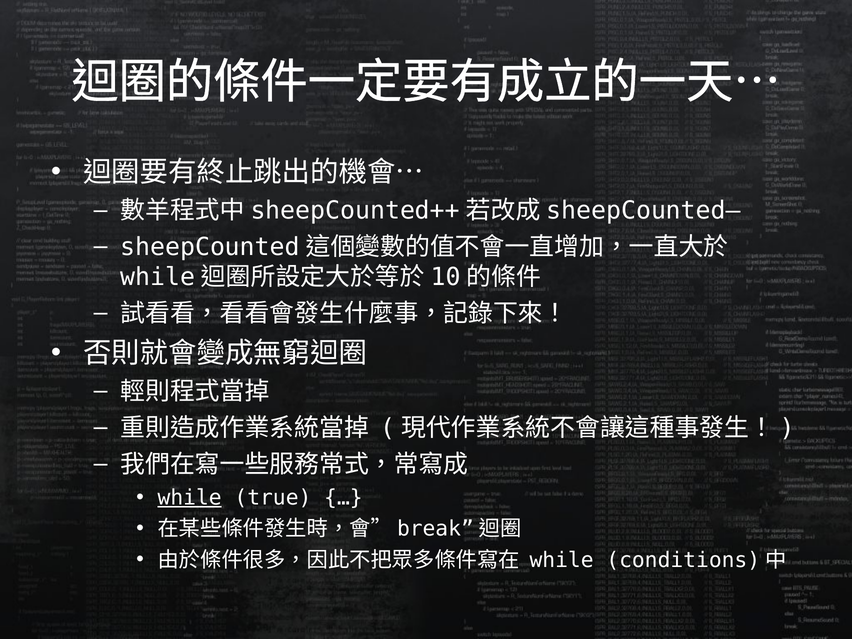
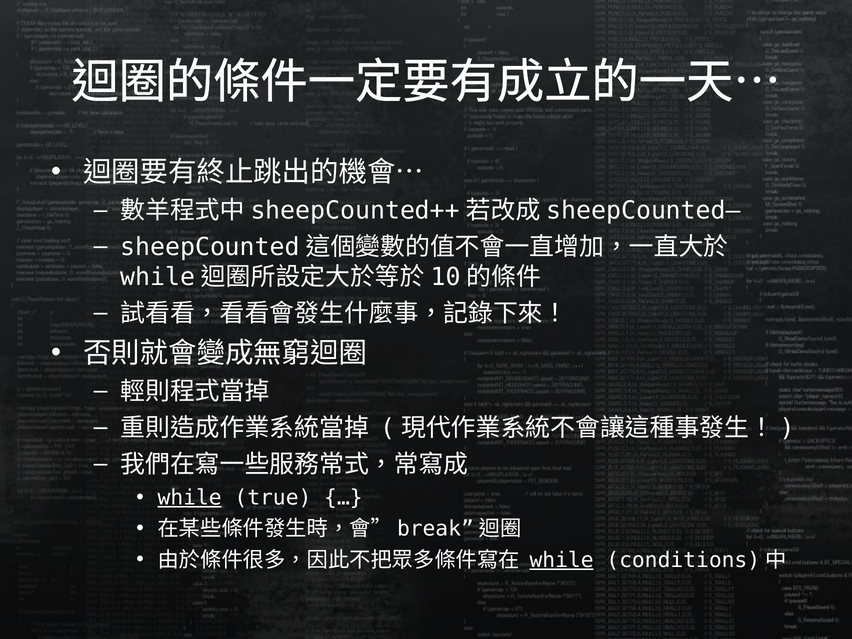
while at (562, 560) underline: none -> present
